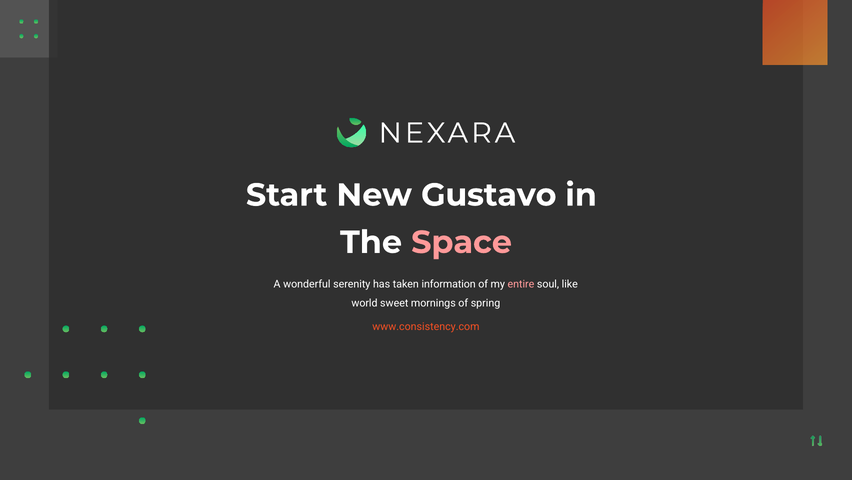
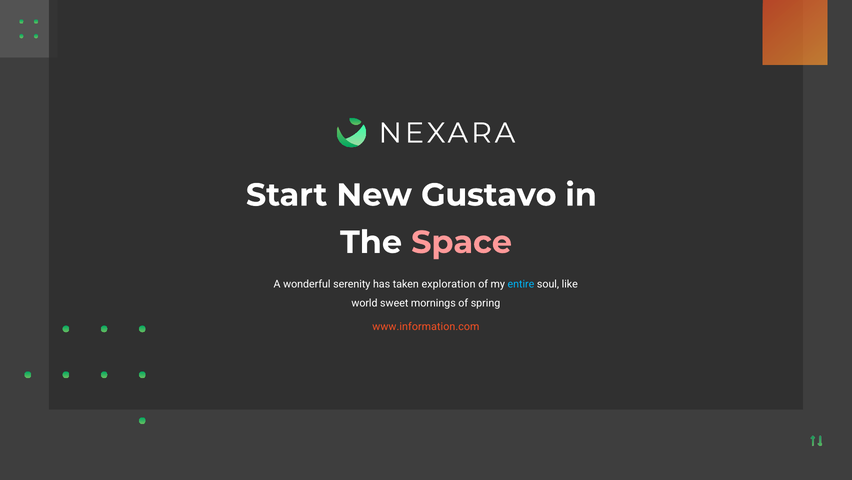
information: information -> exploration
entire colour: pink -> light blue
www.consistency.com: www.consistency.com -> www.information.com
